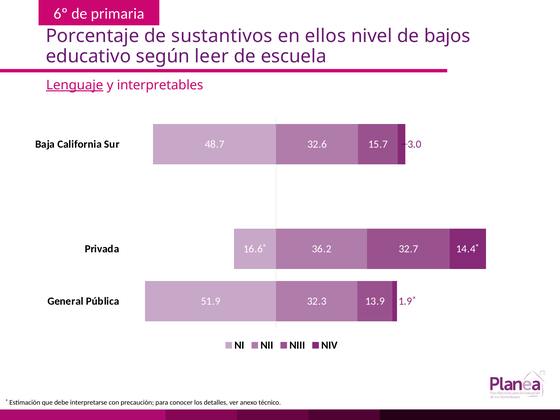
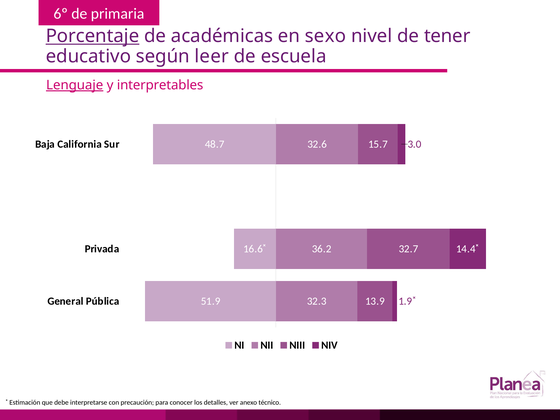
Porcentaje underline: none -> present
sustantivos: sustantivos -> académicas
ellos: ellos -> sexo
bajos: bajos -> tener
